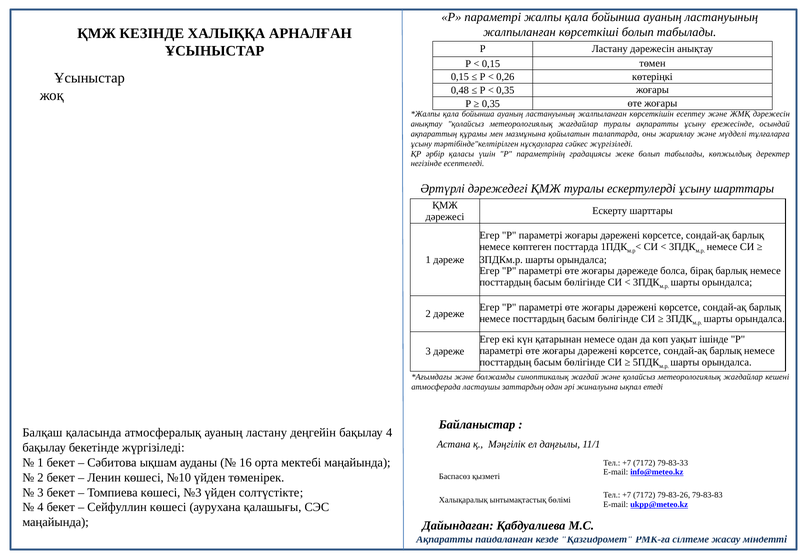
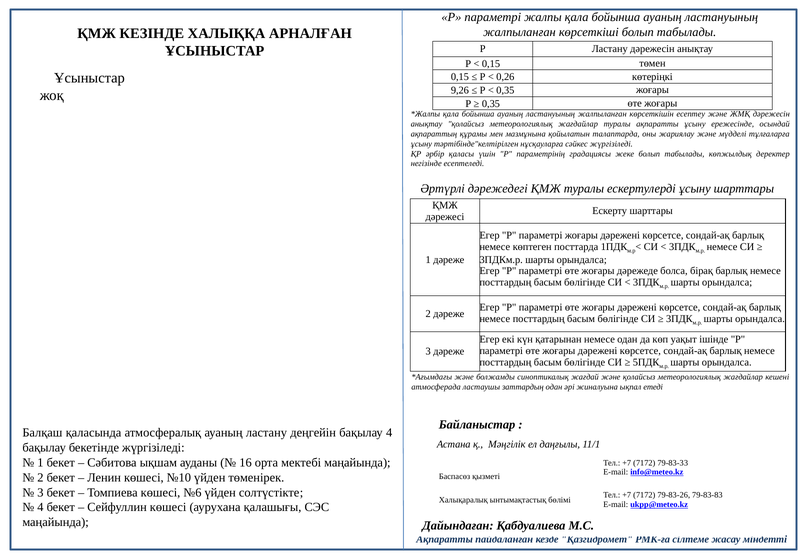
0,48: 0,48 -> 9,26
№3: №3 -> №6
